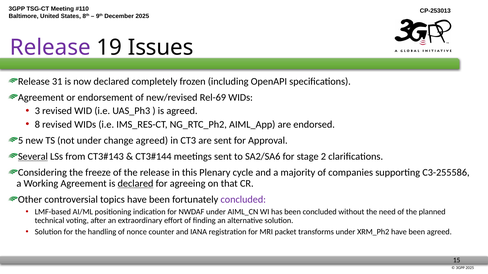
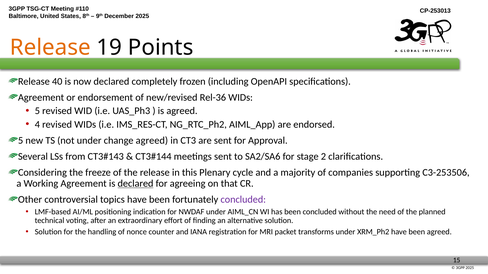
Release at (50, 48) colour: purple -> orange
Issues: Issues -> Points
31: 31 -> 40
Rel-69: Rel-69 -> Rel-36
3 at (37, 111): 3 -> 5
8: 8 -> 4
Several underline: present -> none
C3-255586: C3-255586 -> C3-253506
